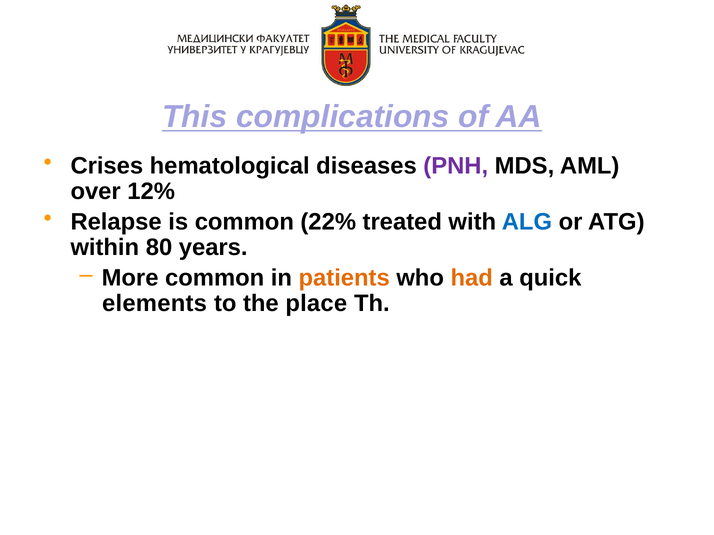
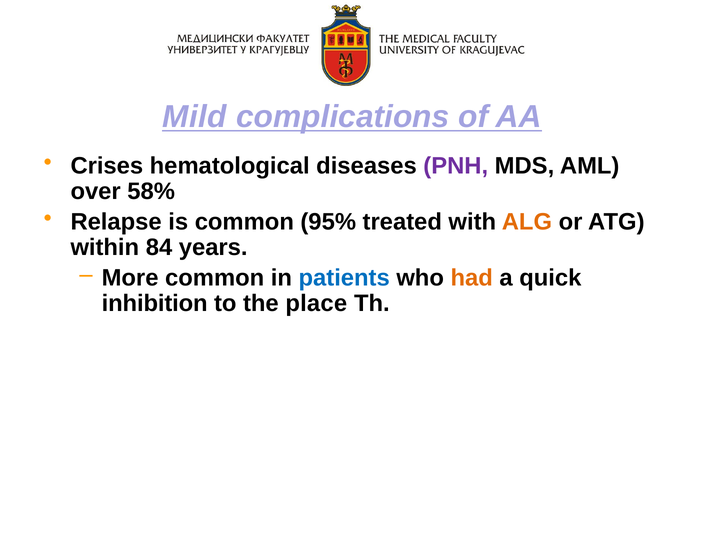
This: This -> Mild
12%: 12% -> 58%
22%: 22% -> 95%
ALG colour: blue -> orange
80: 80 -> 84
patients colour: orange -> blue
elements: elements -> inhibition
